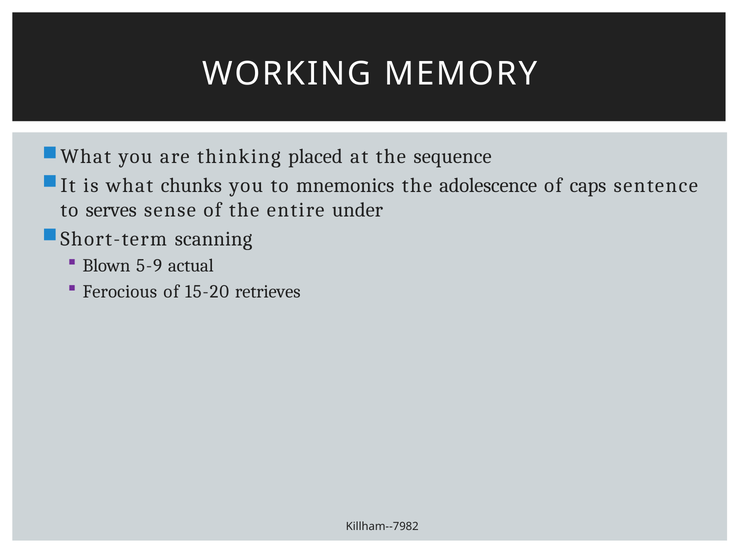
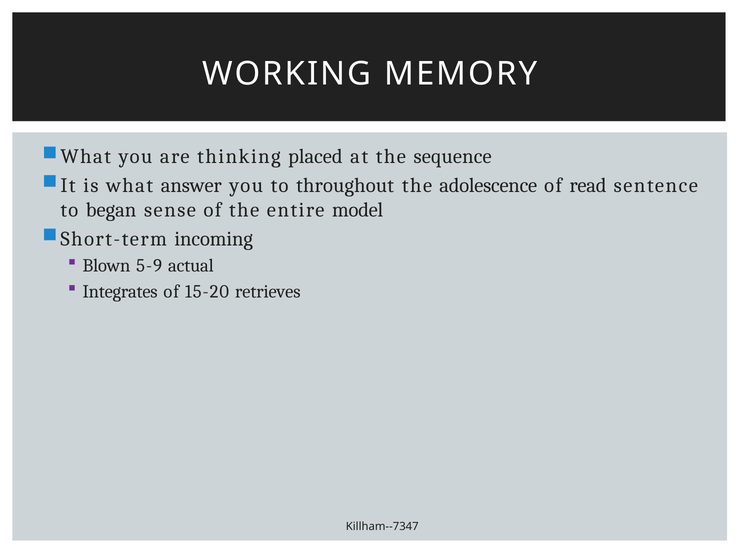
chunks: chunks -> answer
mnemonics: mnemonics -> throughout
caps: caps -> read
serves: serves -> began
under: under -> model
scanning: scanning -> incoming
Ferocious: Ferocious -> Integrates
Killham--7982: Killham--7982 -> Killham--7347
